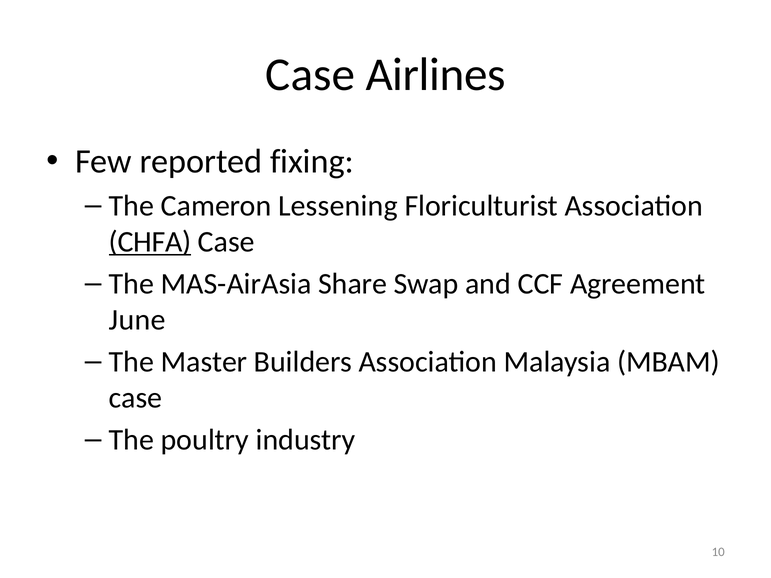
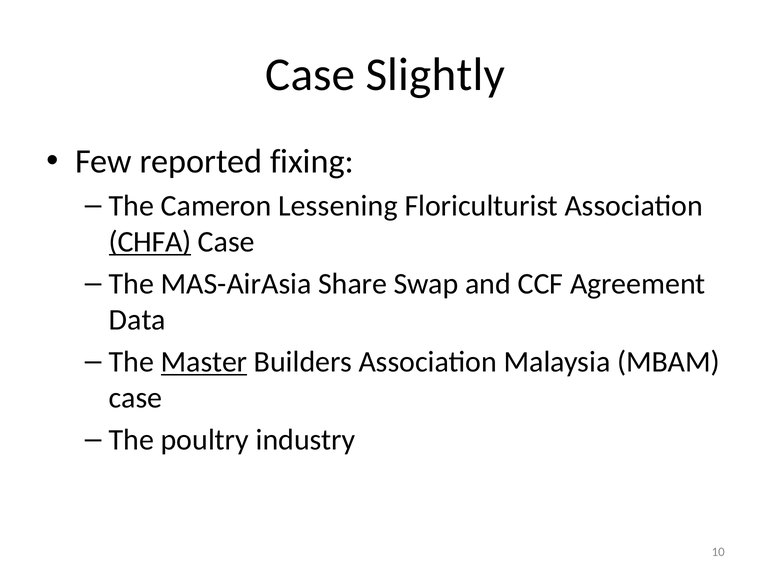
Airlines: Airlines -> Slightly
June: June -> Data
Master underline: none -> present
